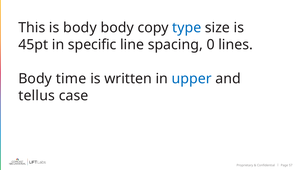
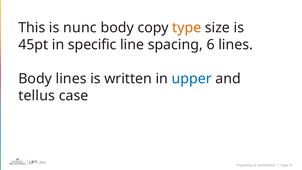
is body: body -> nunc
type colour: blue -> orange
0: 0 -> 6
Body time: time -> lines
